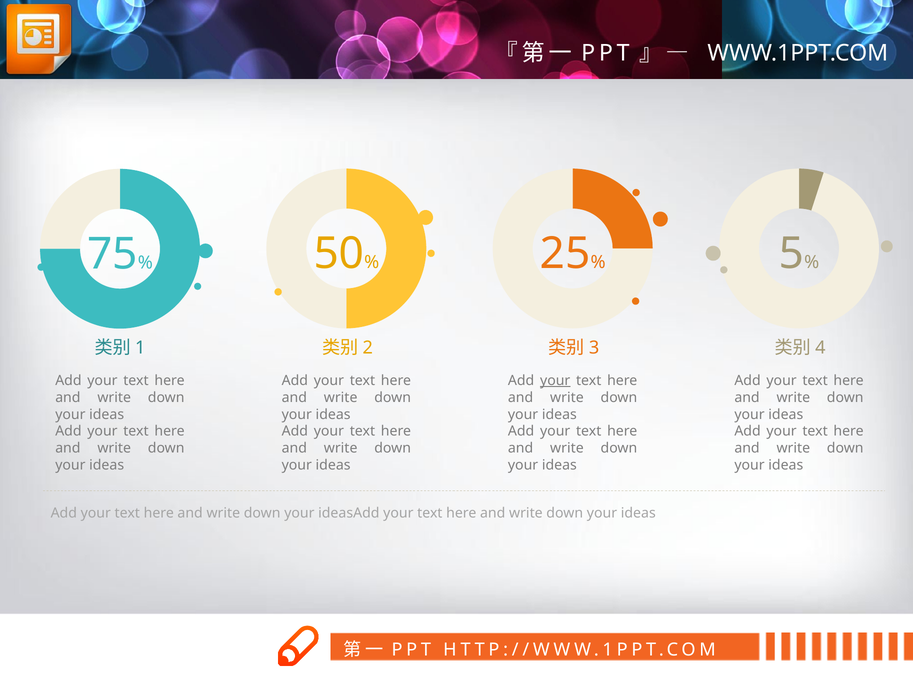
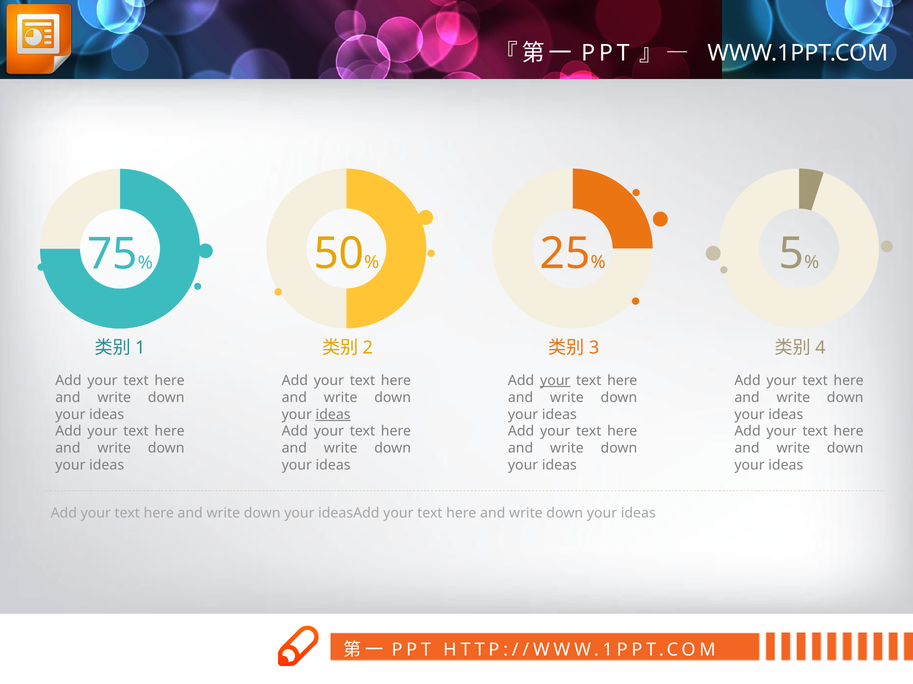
ideas at (333, 415) underline: none -> present
